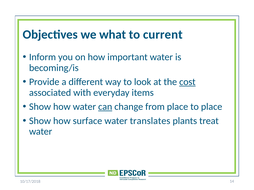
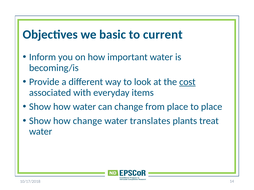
what: what -> basic
can underline: present -> none
how surface: surface -> change
